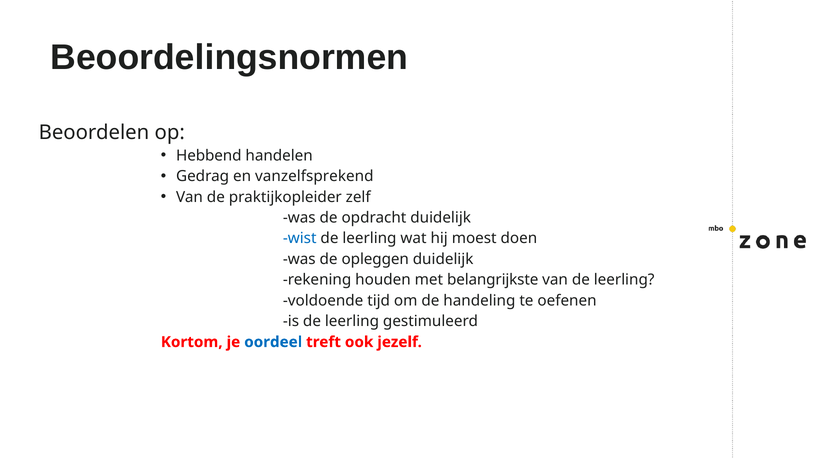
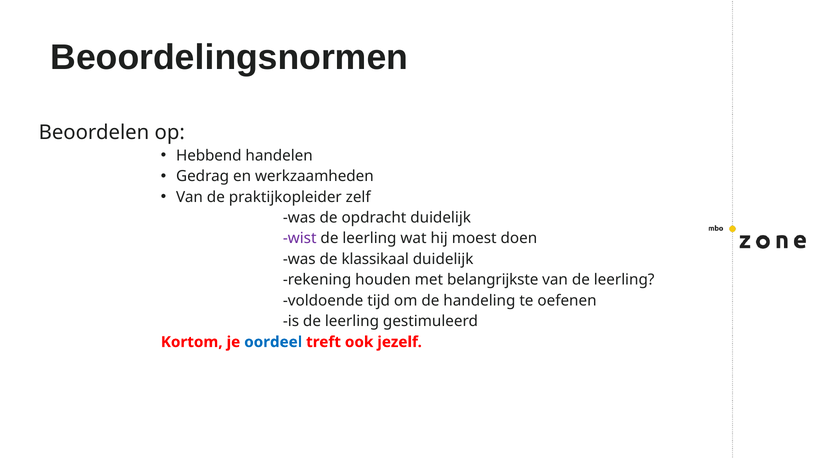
vanzelfsprekend: vanzelfsprekend -> werkzaamheden
wist colour: blue -> purple
opleggen: opleggen -> klassikaal
